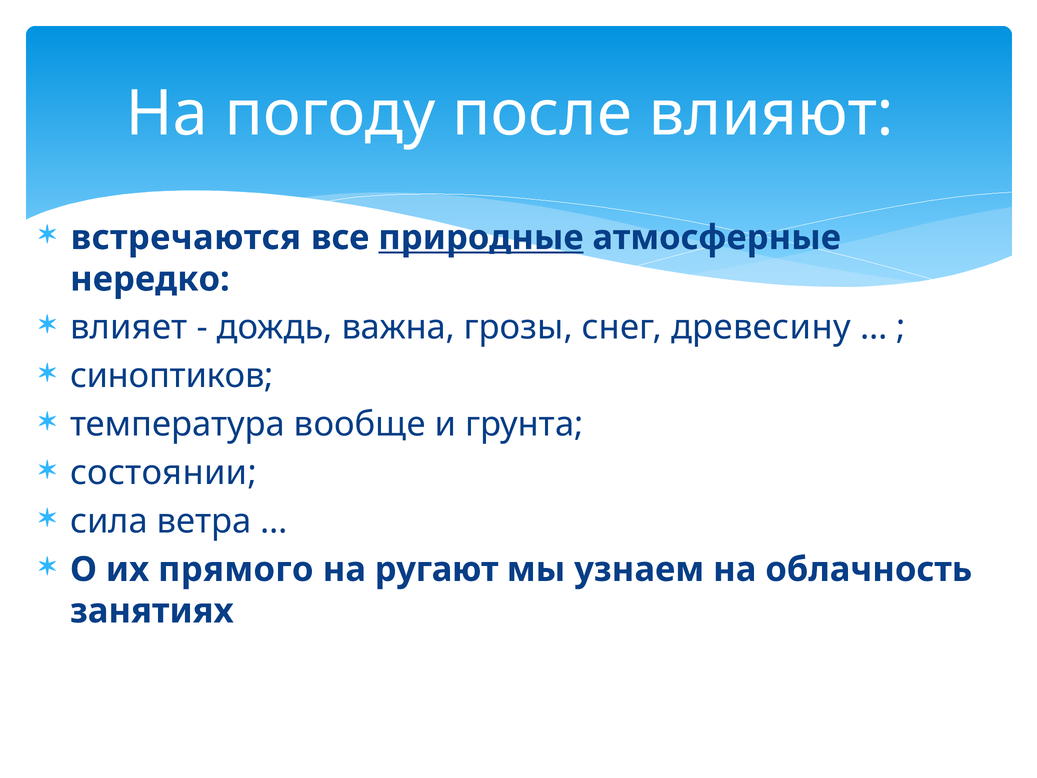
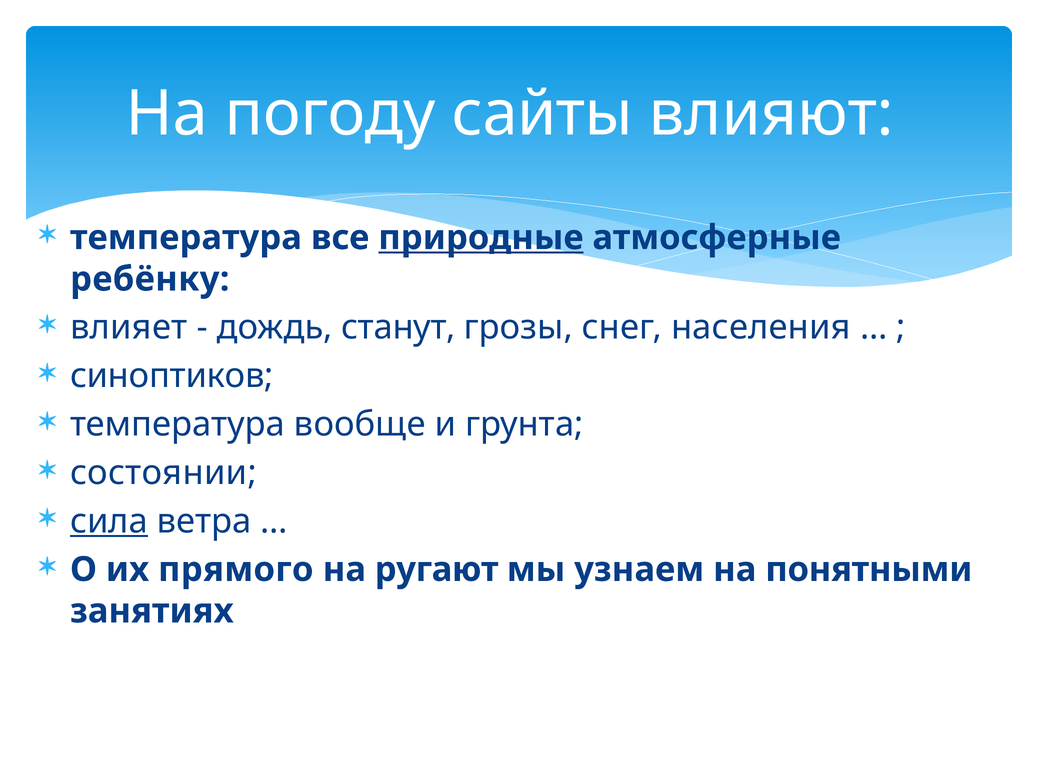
после: после -> сайты
встречаются at (186, 238): встречаются -> температура
нередко: нередко -> ребёнку
важна: важна -> станут
древесину: древесину -> населения
сила underline: none -> present
облачность: облачность -> понятными
